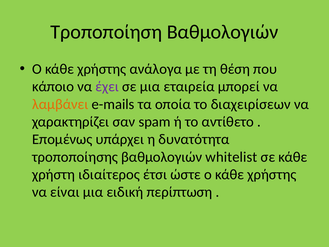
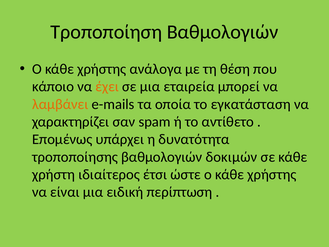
έχει colour: purple -> orange
διαχειρίσεων: διαχειρίσεων -> εγκατάσταση
whitelist: whitelist -> δοκιμών
